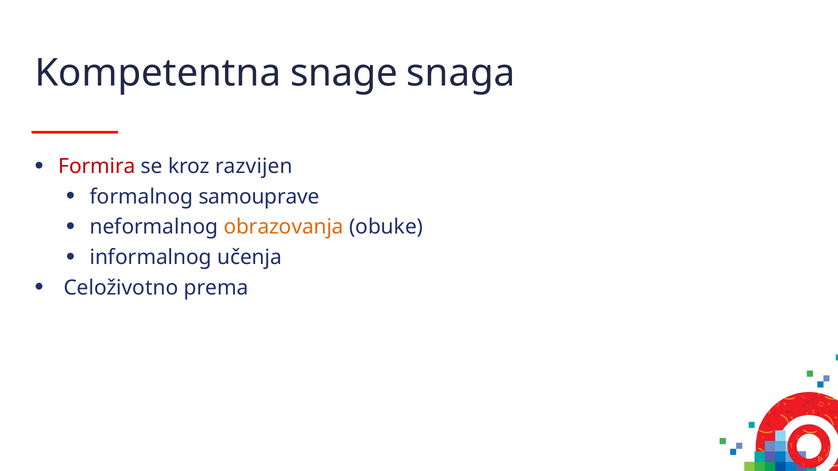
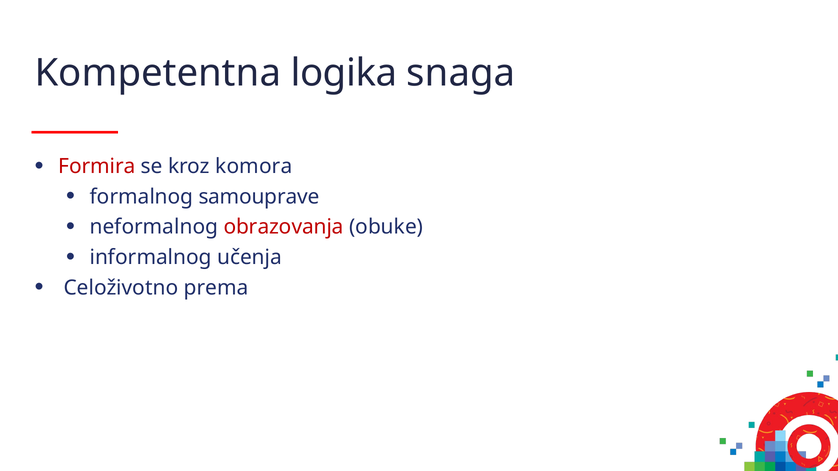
snage: snage -> logika
razvijen: razvijen -> komora
obrazovanja colour: orange -> red
